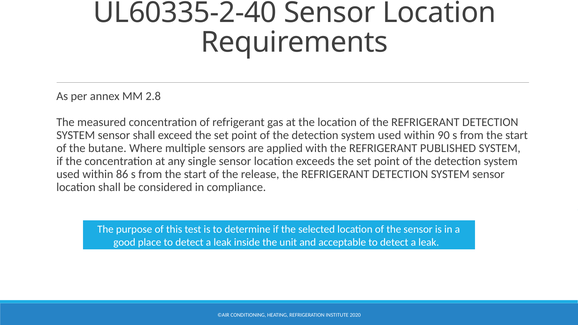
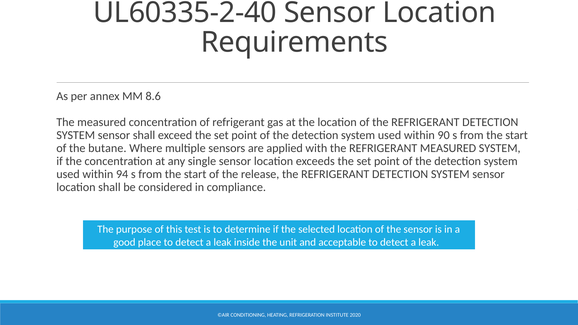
2.8: 2.8 -> 8.6
REFRIGERANT PUBLISHED: PUBLISHED -> MEASURED
86: 86 -> 94
